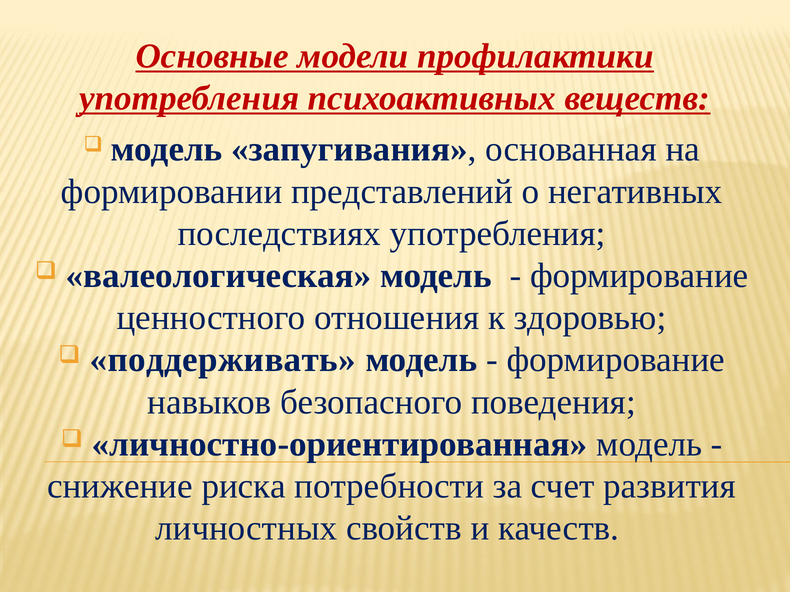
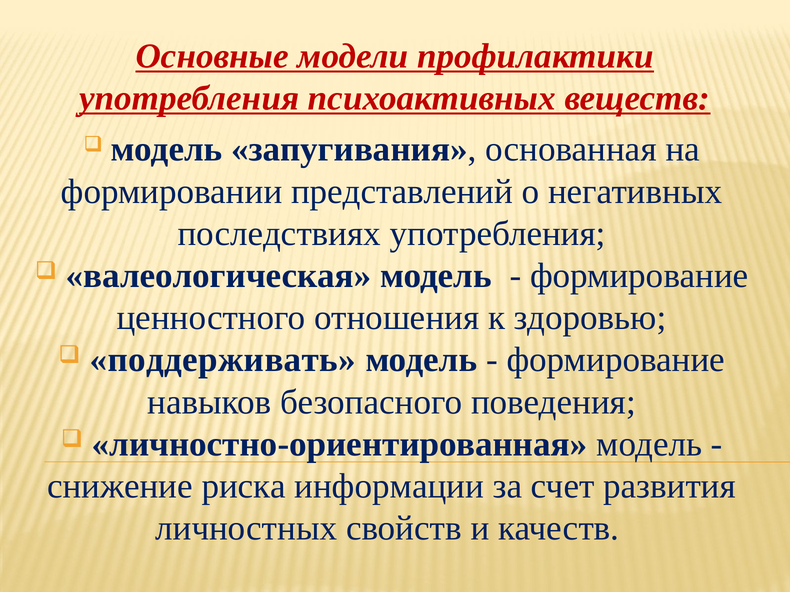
потребности: потребности -> информации
